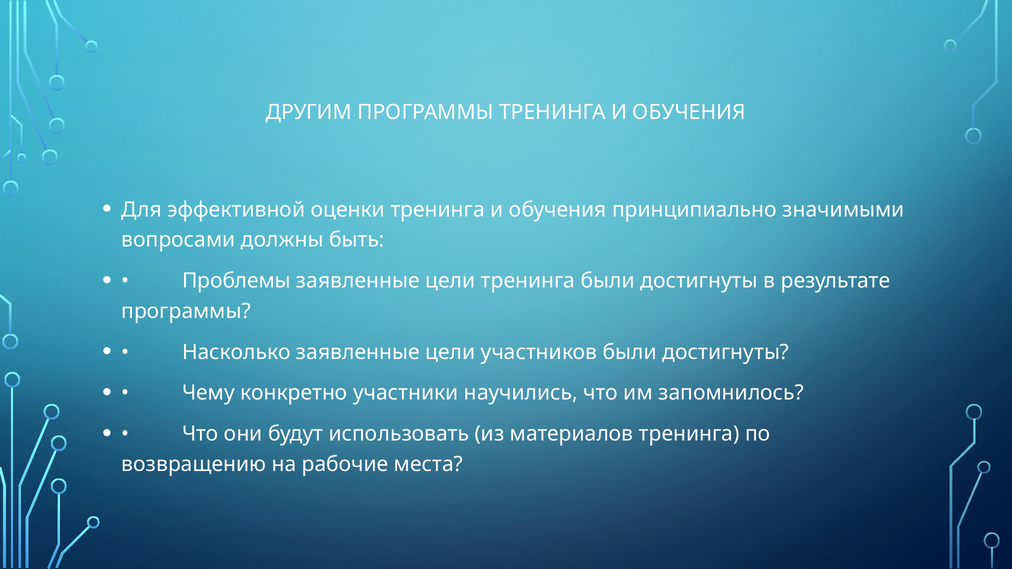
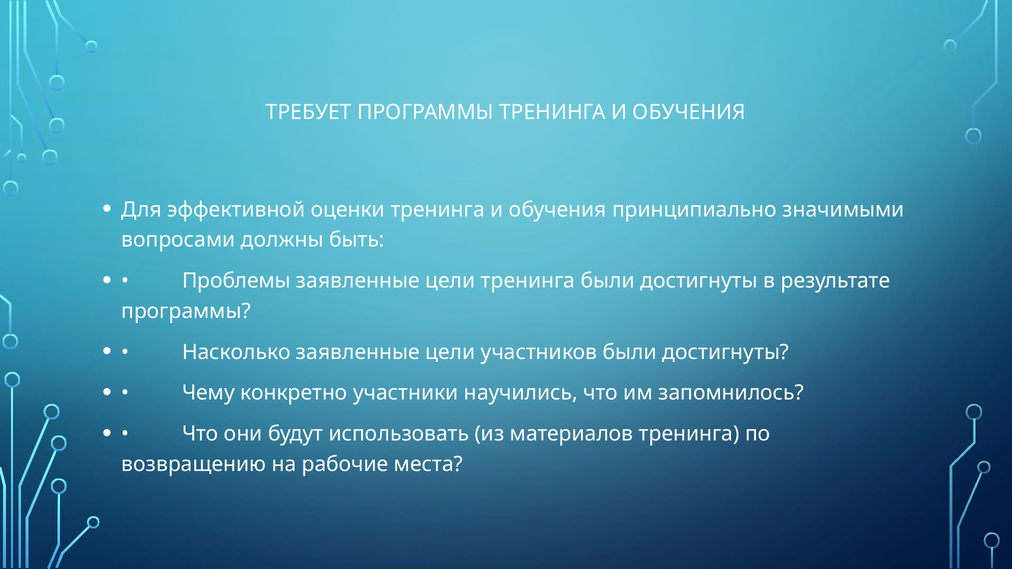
ДРУГИМ: ДРУГИМ -> ТРЕБУЕТ
